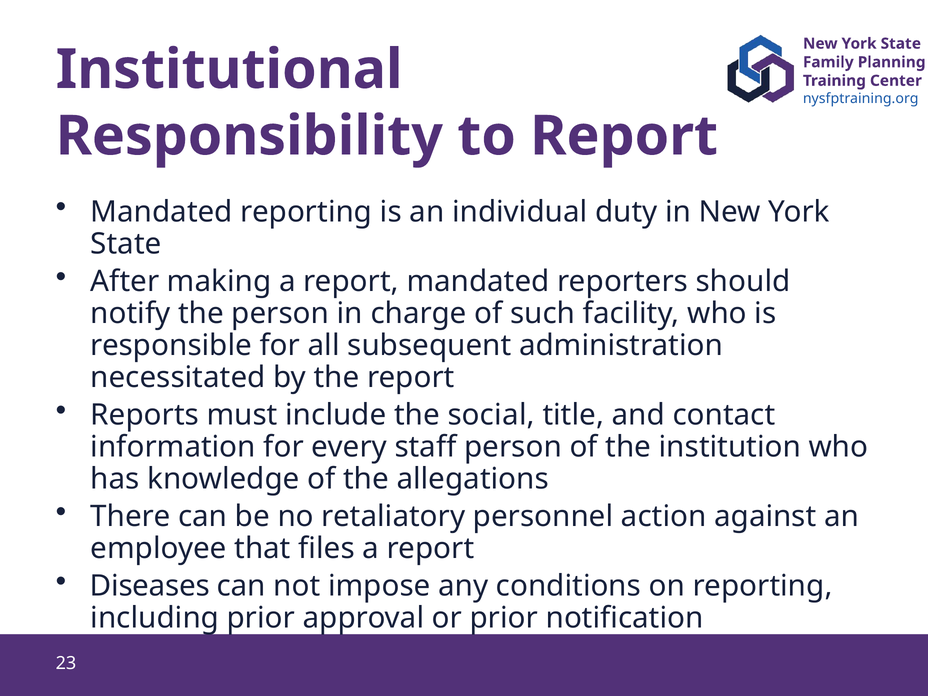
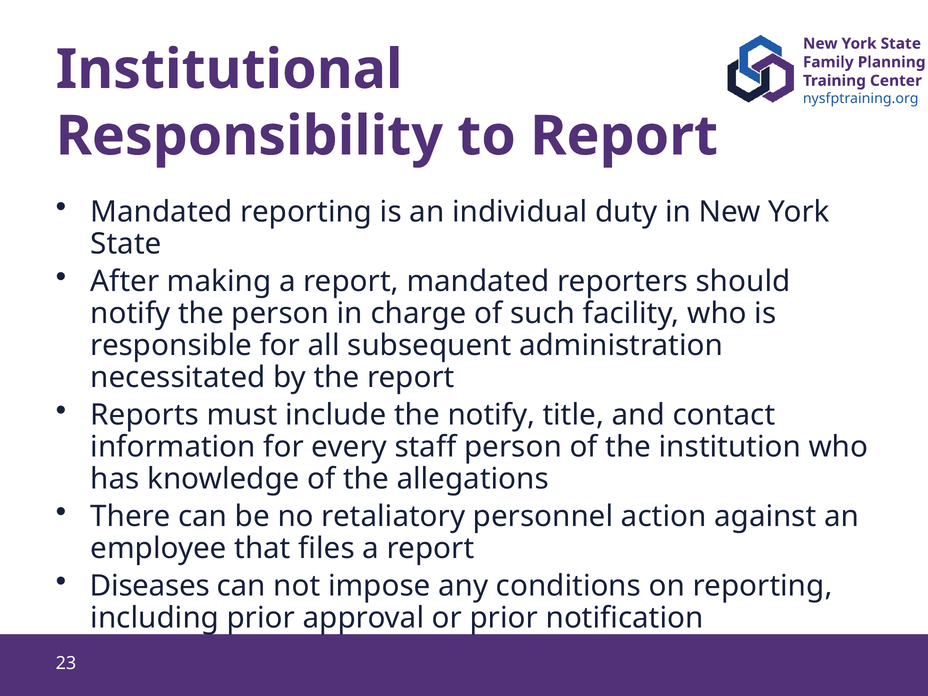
the social: social -> notify
